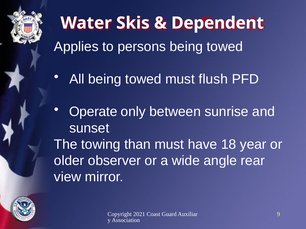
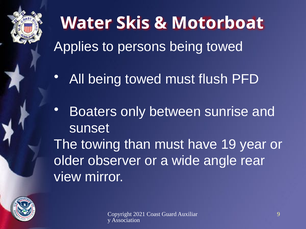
Dependent: Dependent -> Motorboat
Operate: Operate -> Boaters
18: 18 -> 19
